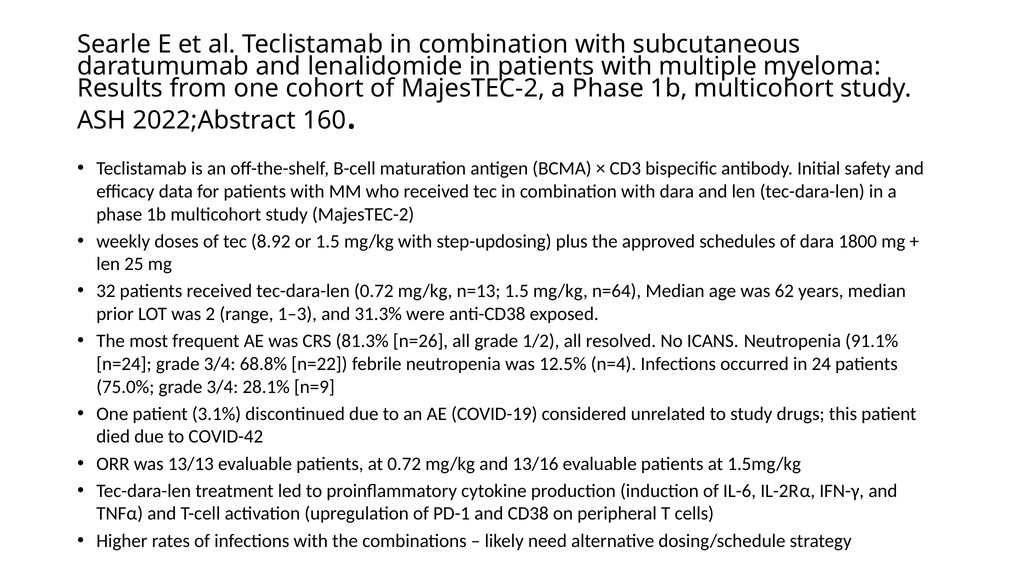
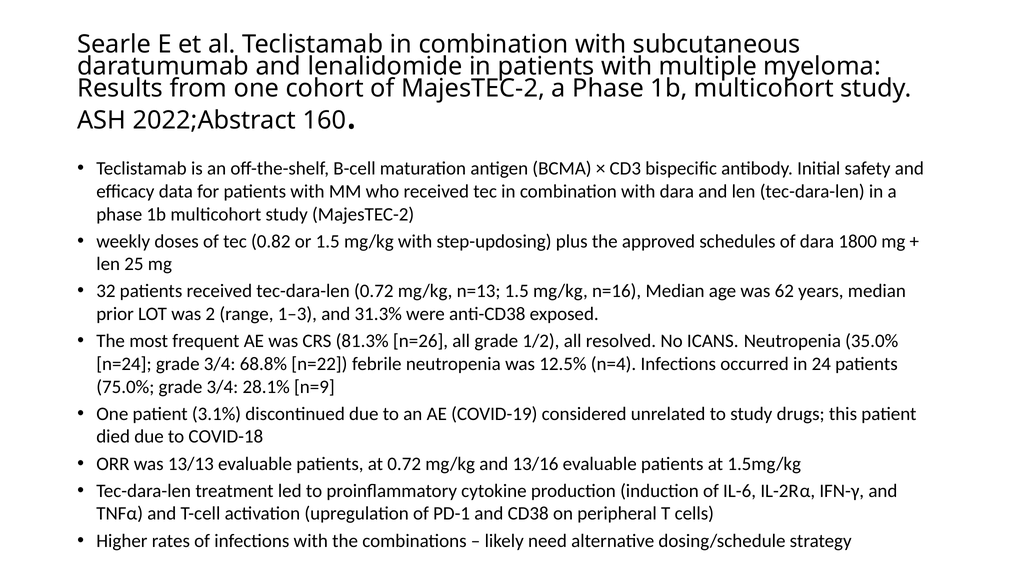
8.92: 8.92 -> 0.82
n=64: n=64 -> n=16
91.1%: 91.1% -> 35.0%
COVID-42: COVID-42 -> COVID-18
